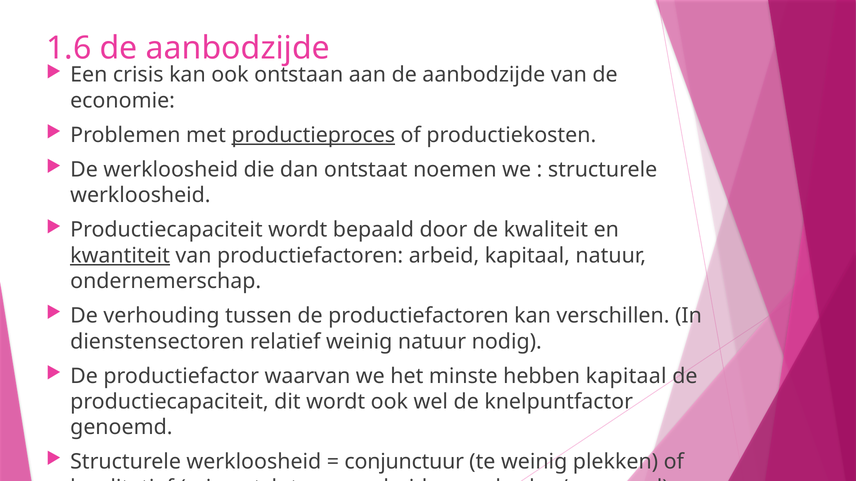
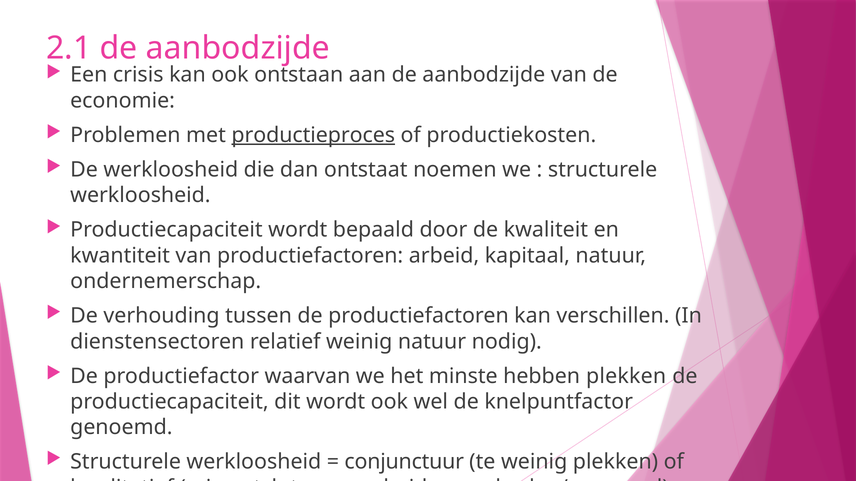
1.6: 1.6 -> 2.1
kwantiteit underline: present -> none
hebben kapitaal: kapitaal -> plekken
